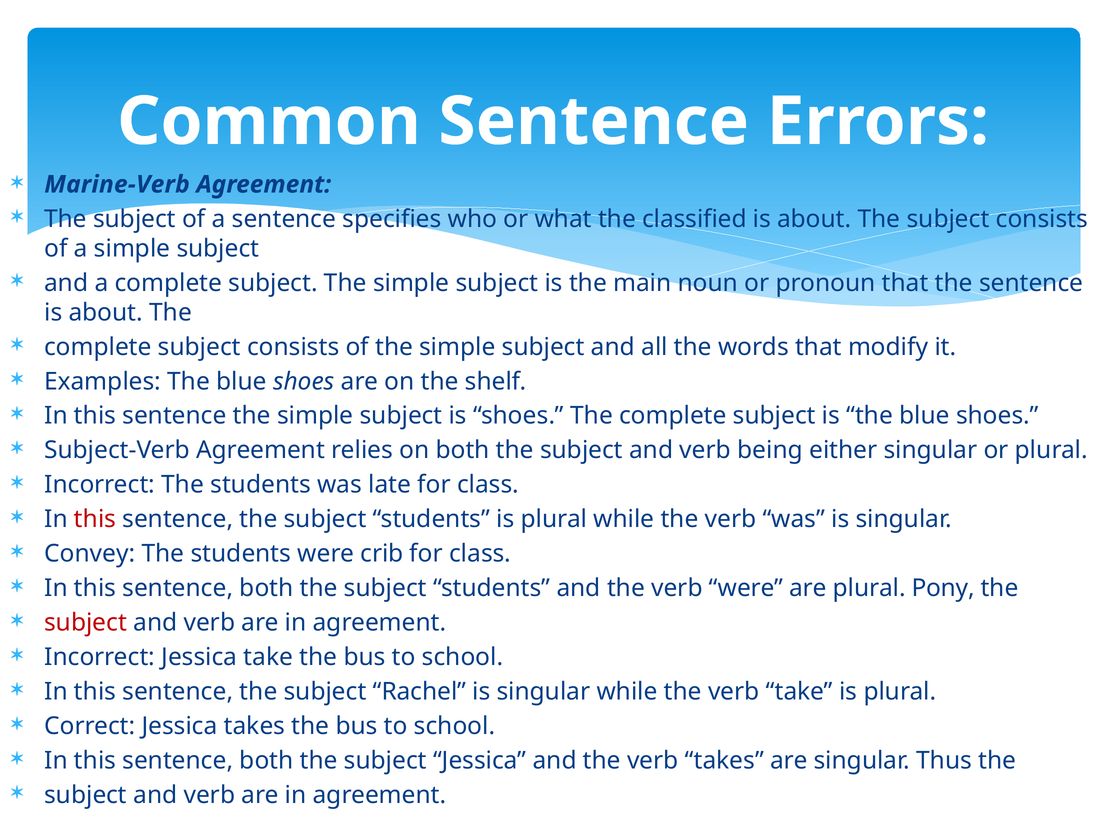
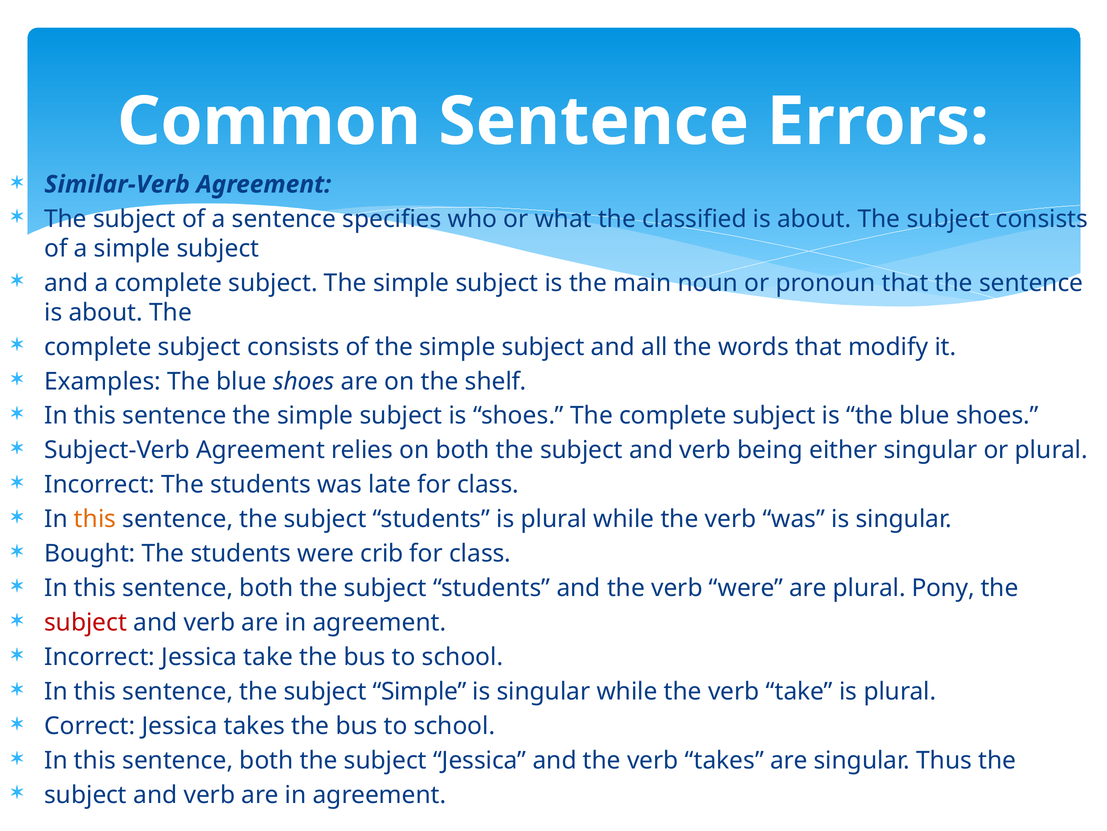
Marine-Verb: Marine-Verb -> Similar-Verb
this at (95, 519) colour: red -> orange
Convey: Convey -> Bought
subject Rachel: Rachel -> Simple
